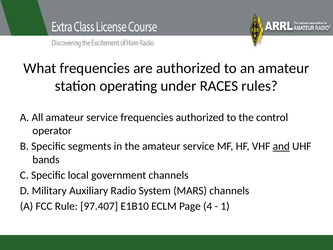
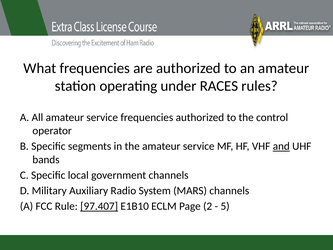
97.407 underline: none -> present
4: 4 -> 2
1: 1 -> 5
